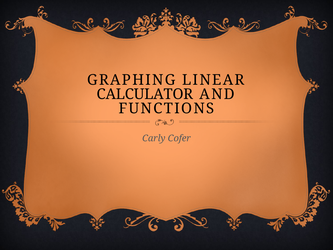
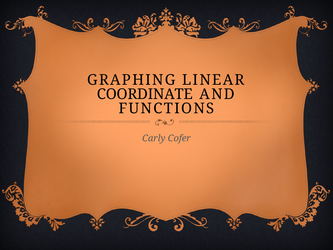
CALCULATOR: CALCULATOR -> COORDINATE
